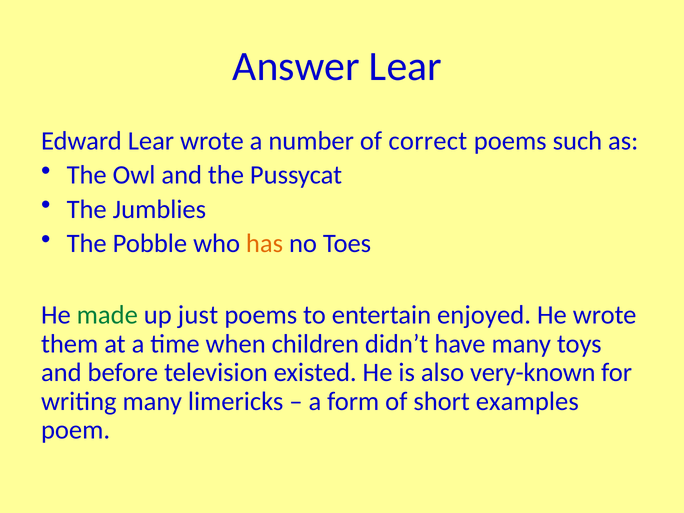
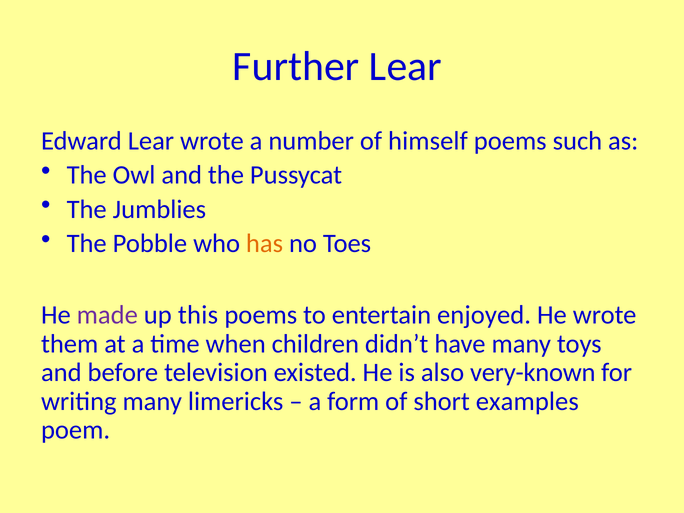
Answer: Answer -> Further
correct: correct -> himself
made colour: green -> purple
just: just -> this
